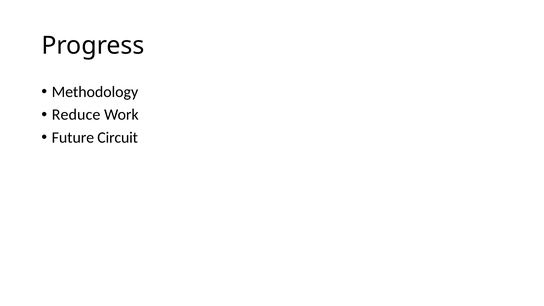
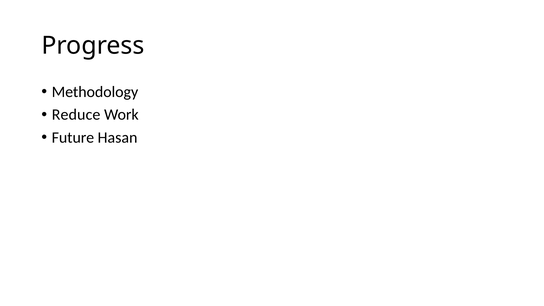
Circuit: Circuit -> Hasan
